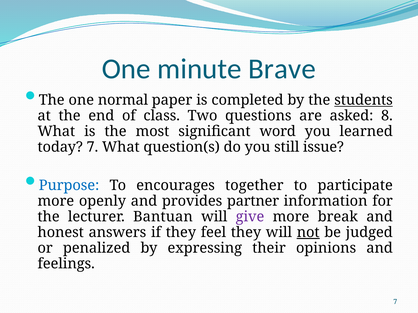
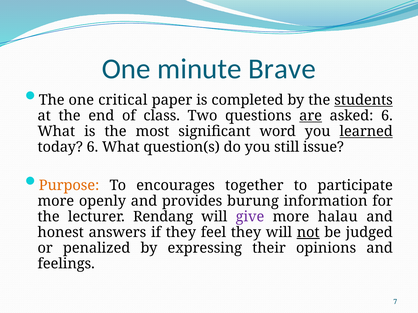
normal: normal -> critical
are underline: none -> present
asked 8: 8 -> 6
learned underline: none -> present
today 7: 7 -> 6
Purpose colour: blue -> orange
partner: partner -> burung
Bantuan: Bantuan -> Rendang
break: break -> halau
